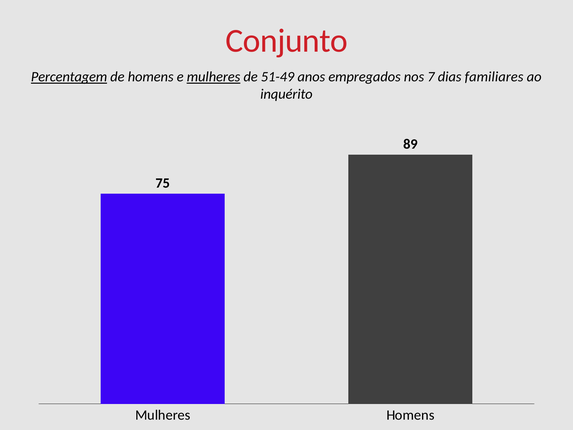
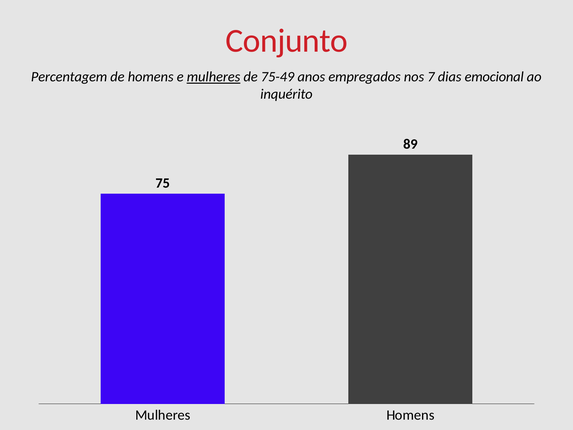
Percentagem underline: present -> none
51-49: 51-49 -> 75-49
familiares: familiares -> emocional
